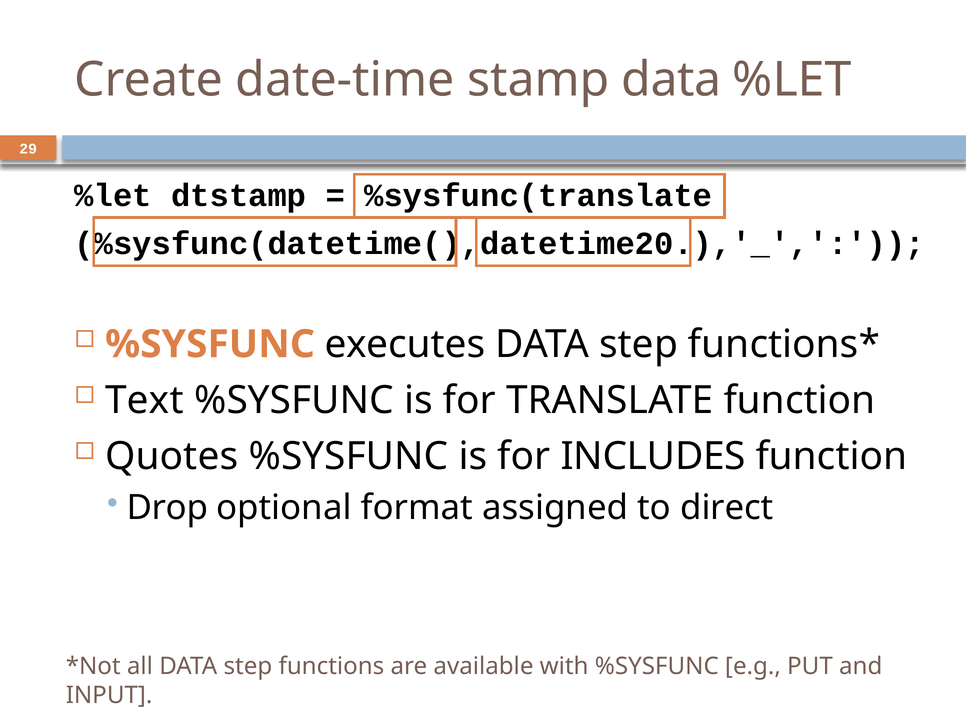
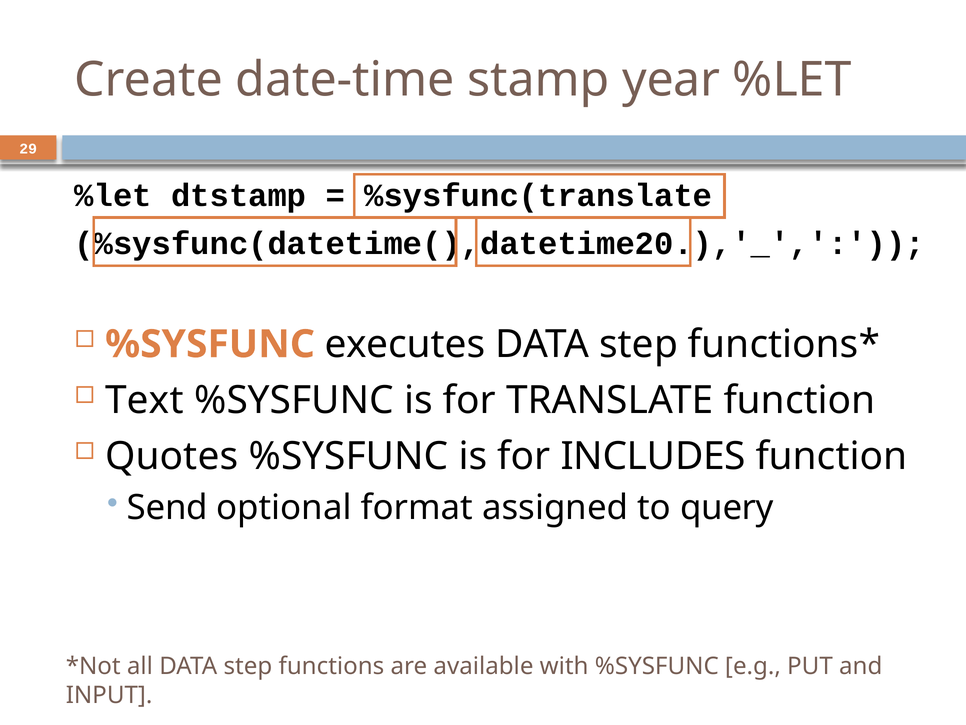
stamp data: data -> year
Drop: Drop -> Send
direct: direct -> query
